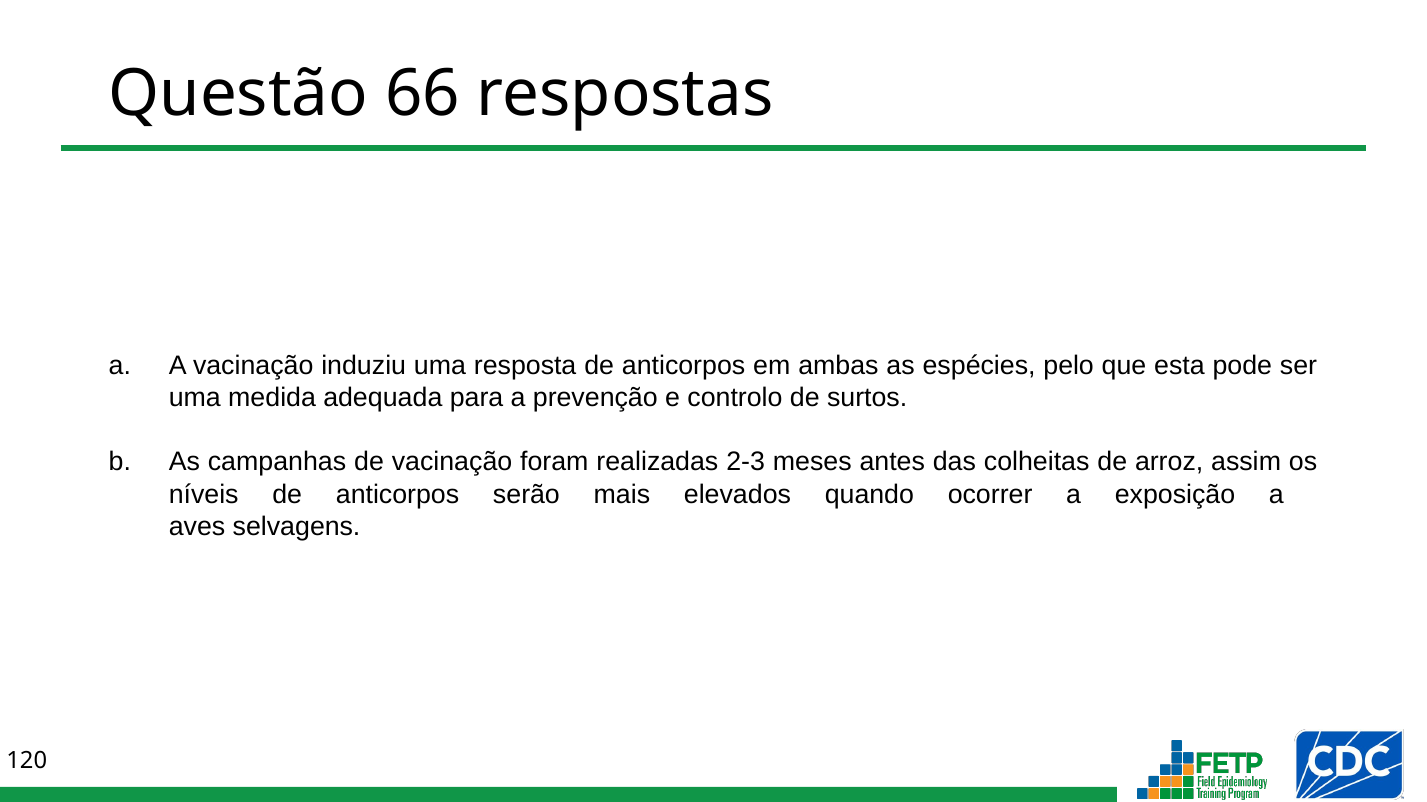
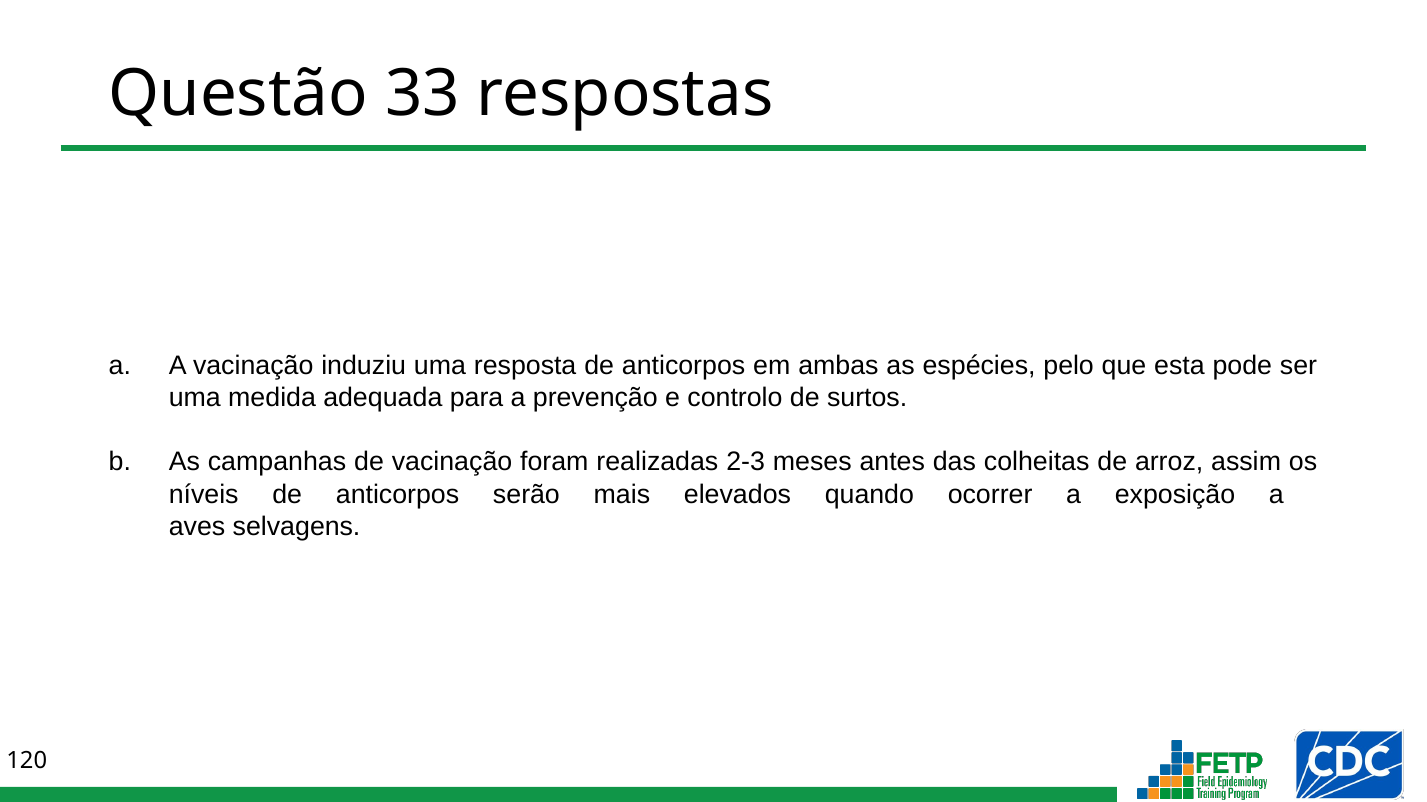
66: 66 -> 33
